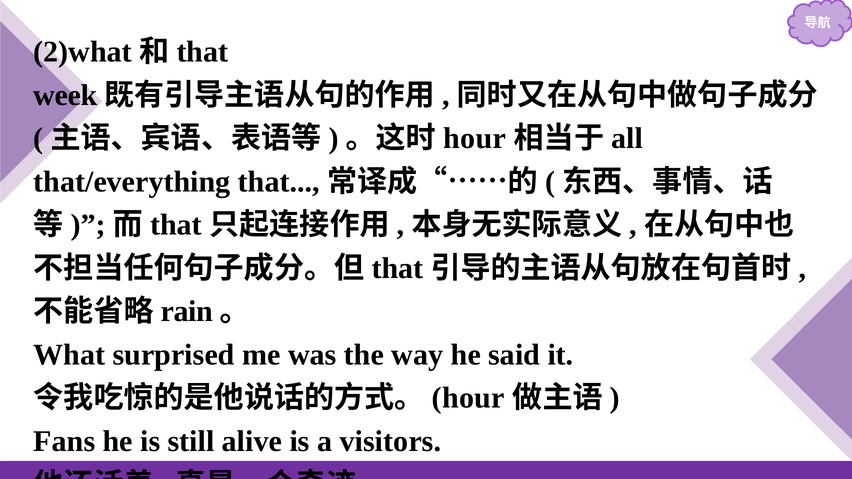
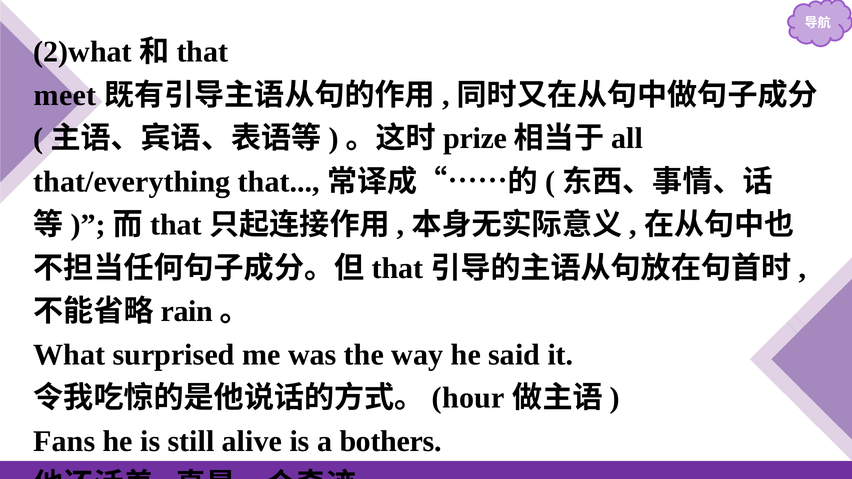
week: week -> meet
hour at (475, 138): hour -> prize
visitors: visitors -> bothers
